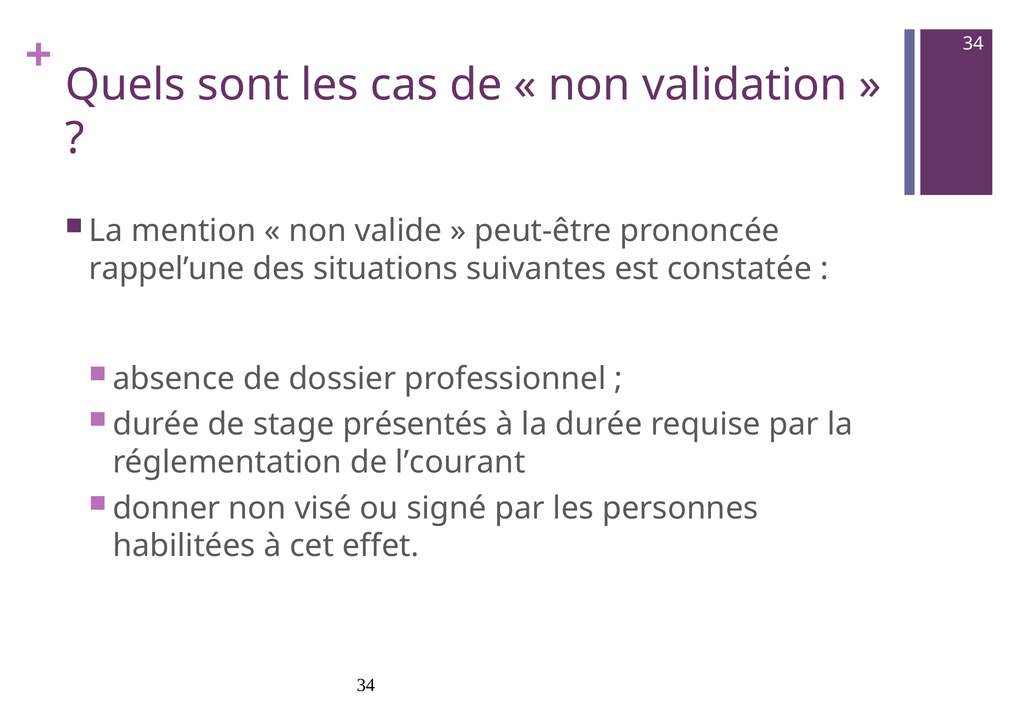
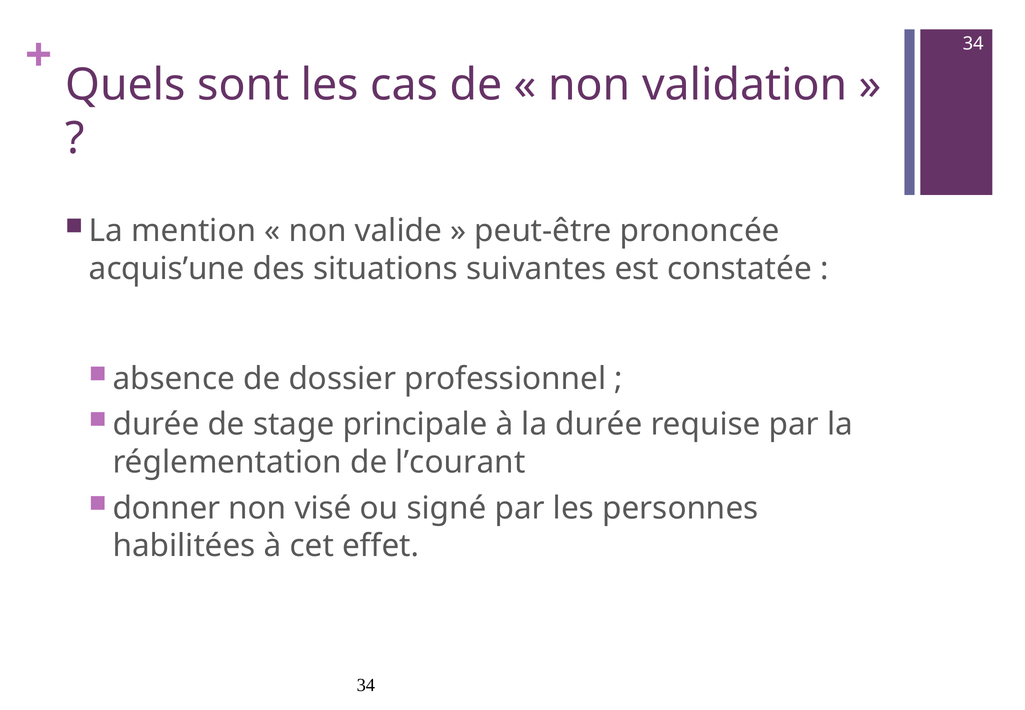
rappel’une: rappel’une -> acquis’une
présentés: présentés -> principale
